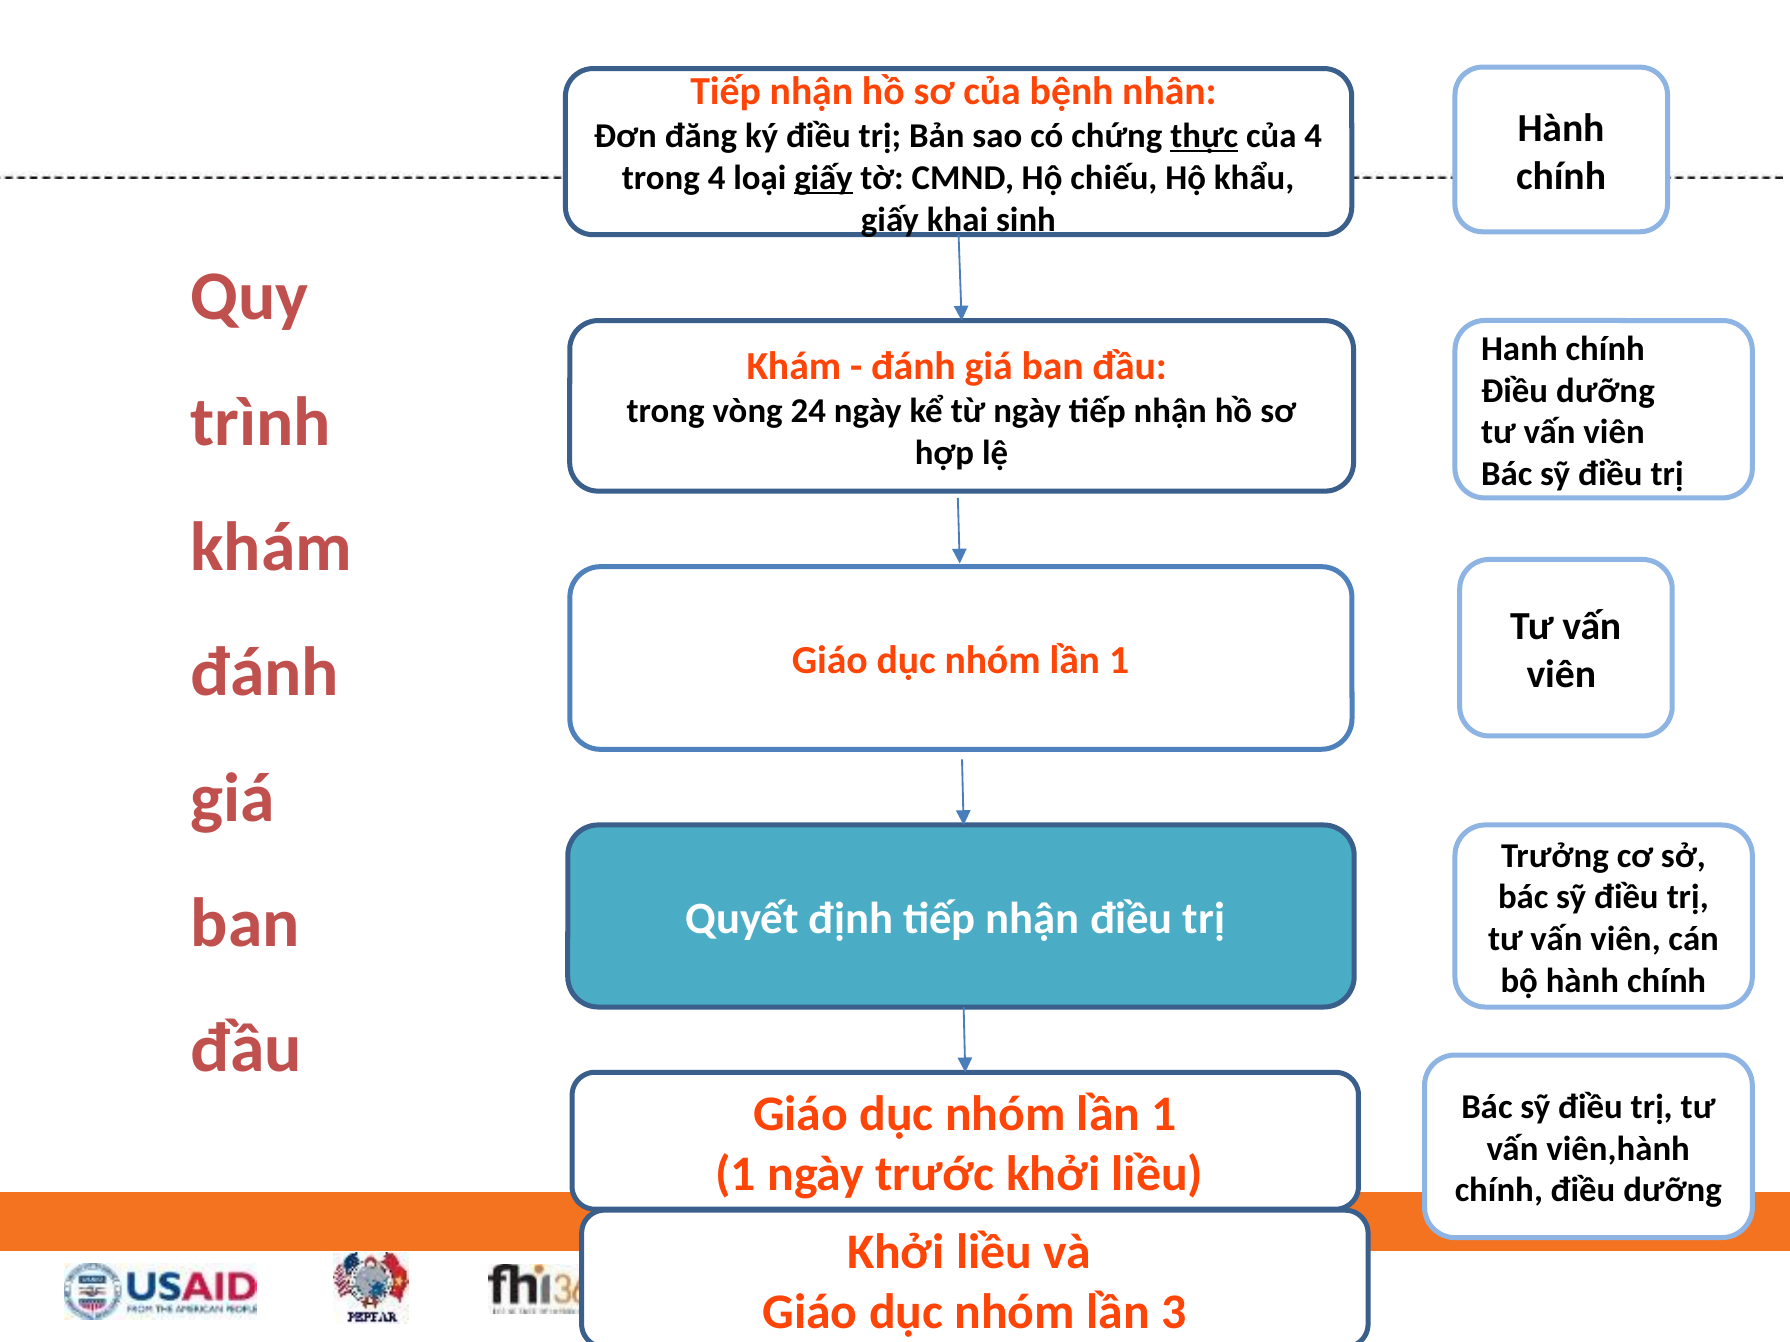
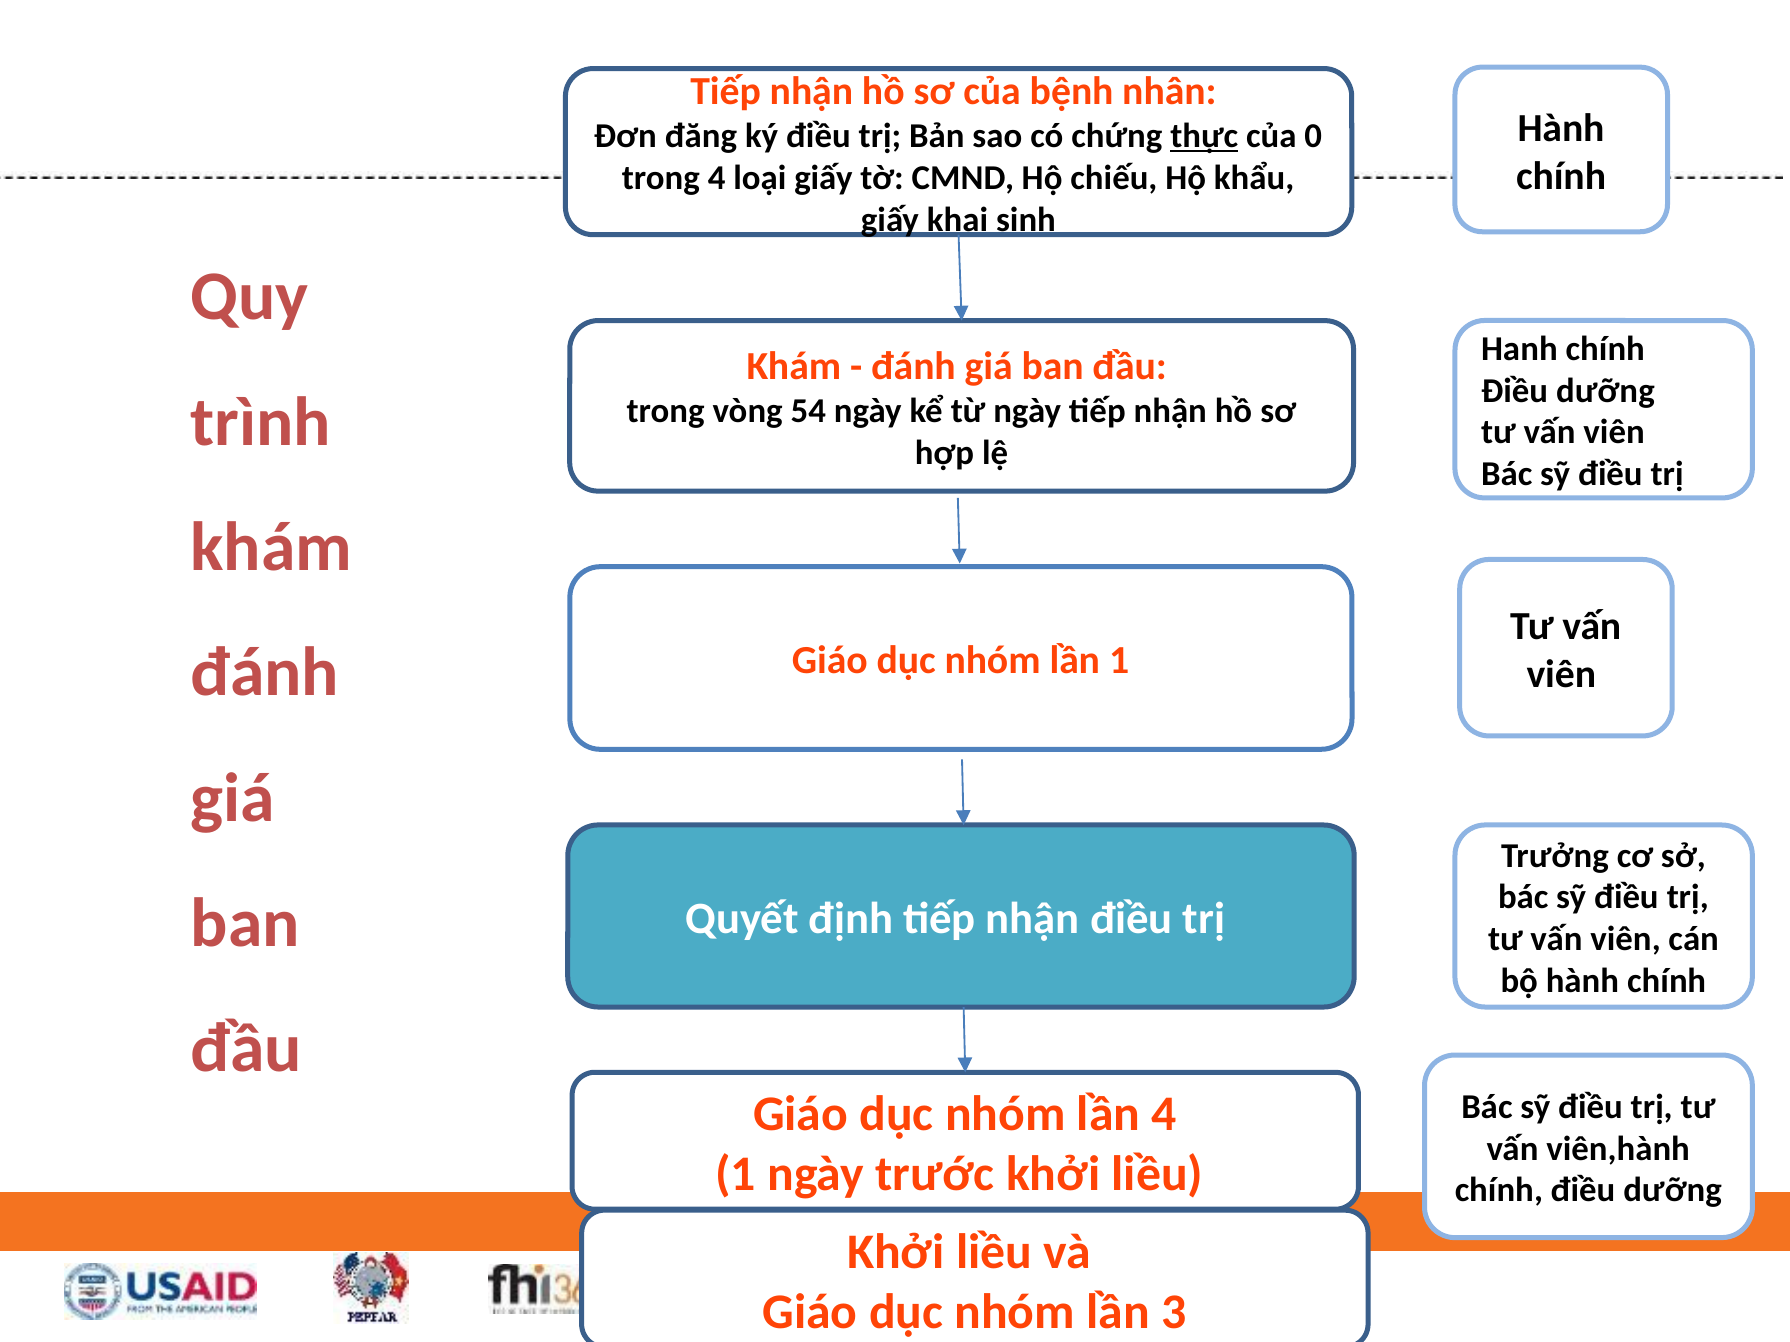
của 4: 4 -> 0
giấy at (823, 178) underline: present -> none
24: 24 -> 54
1 at (1164, 1115): 1 -> 4
